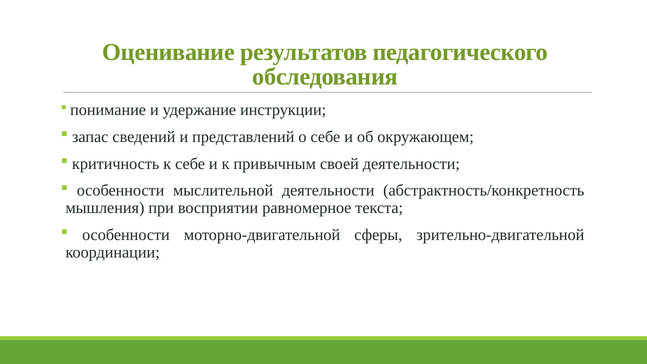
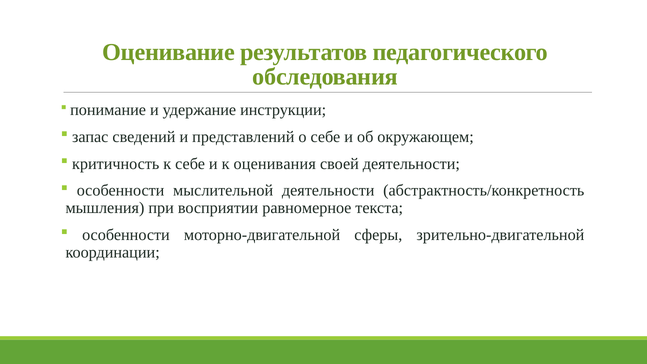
привычным: привычным -> оценивания
